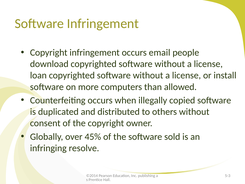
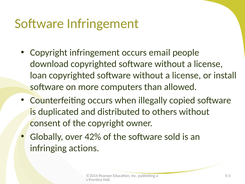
45%: 45% -> 42%
resolve: resolve -> actions
